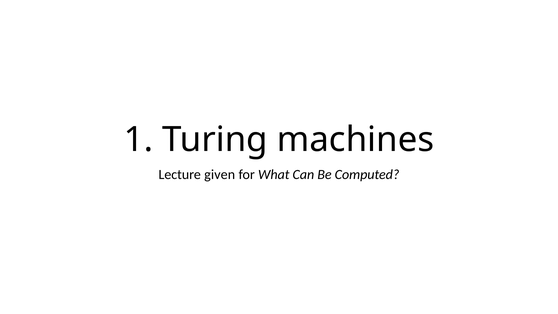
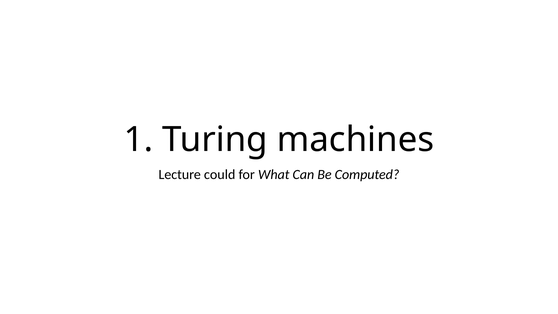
given: given -> could
